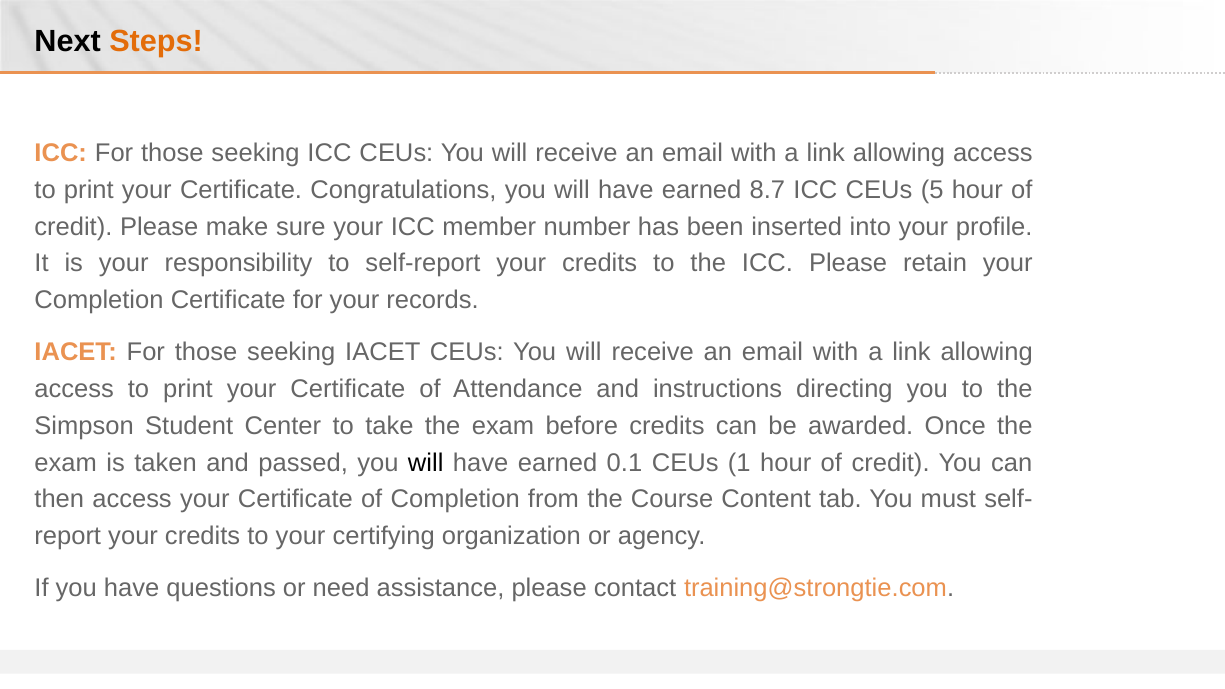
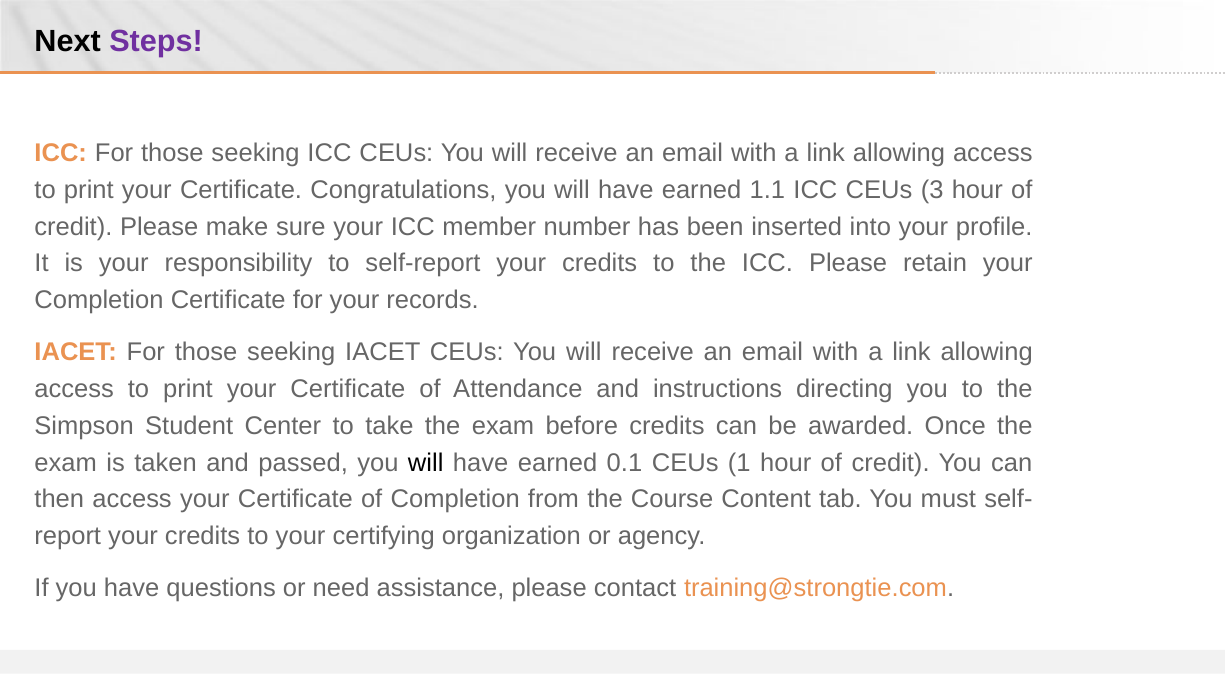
Steps colour: orange -> purple
8.7: 8.7 -> 1.1
5: 5 -> 3
